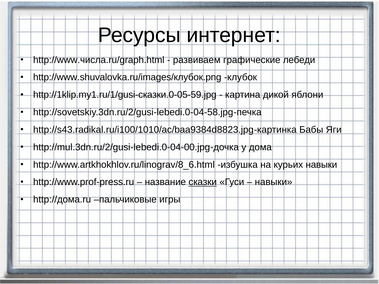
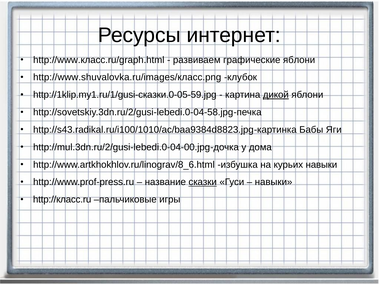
http://www.числа.ru/graph.html: http://www.числа.ru/graph.html -> http://www.класс.ru/graph.html
графические лебеди: лебеди -> яблони
http://www.shuvalovka.ru/images/клубок.png: http://www.shuvalovka.ru/images/клубок.png -> http://www.shuvalovka.ru/images/класс.png
дикой underline: none -> present
http://дома.ru: http://дома.ru -> http://класс.ru
